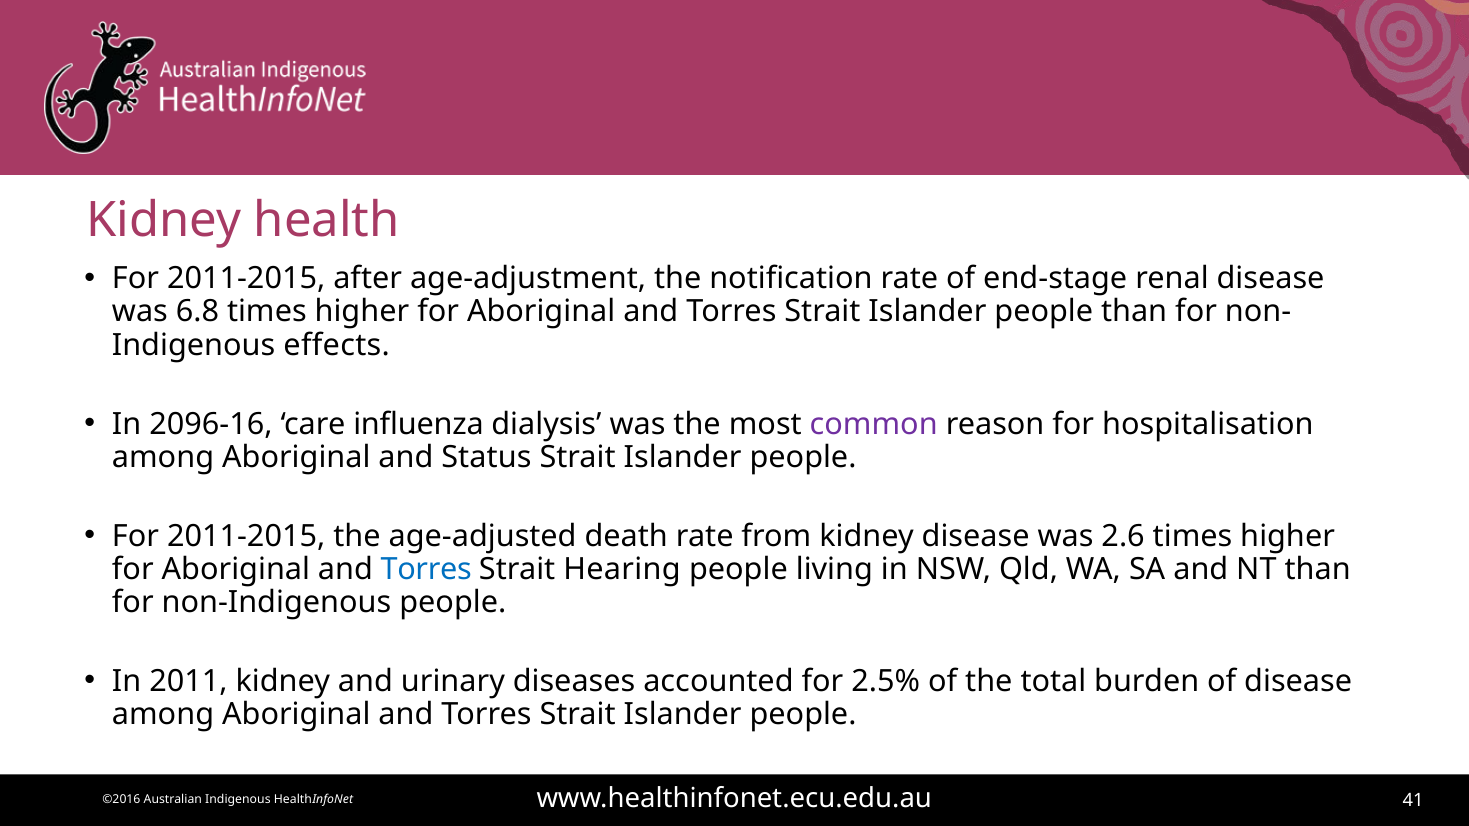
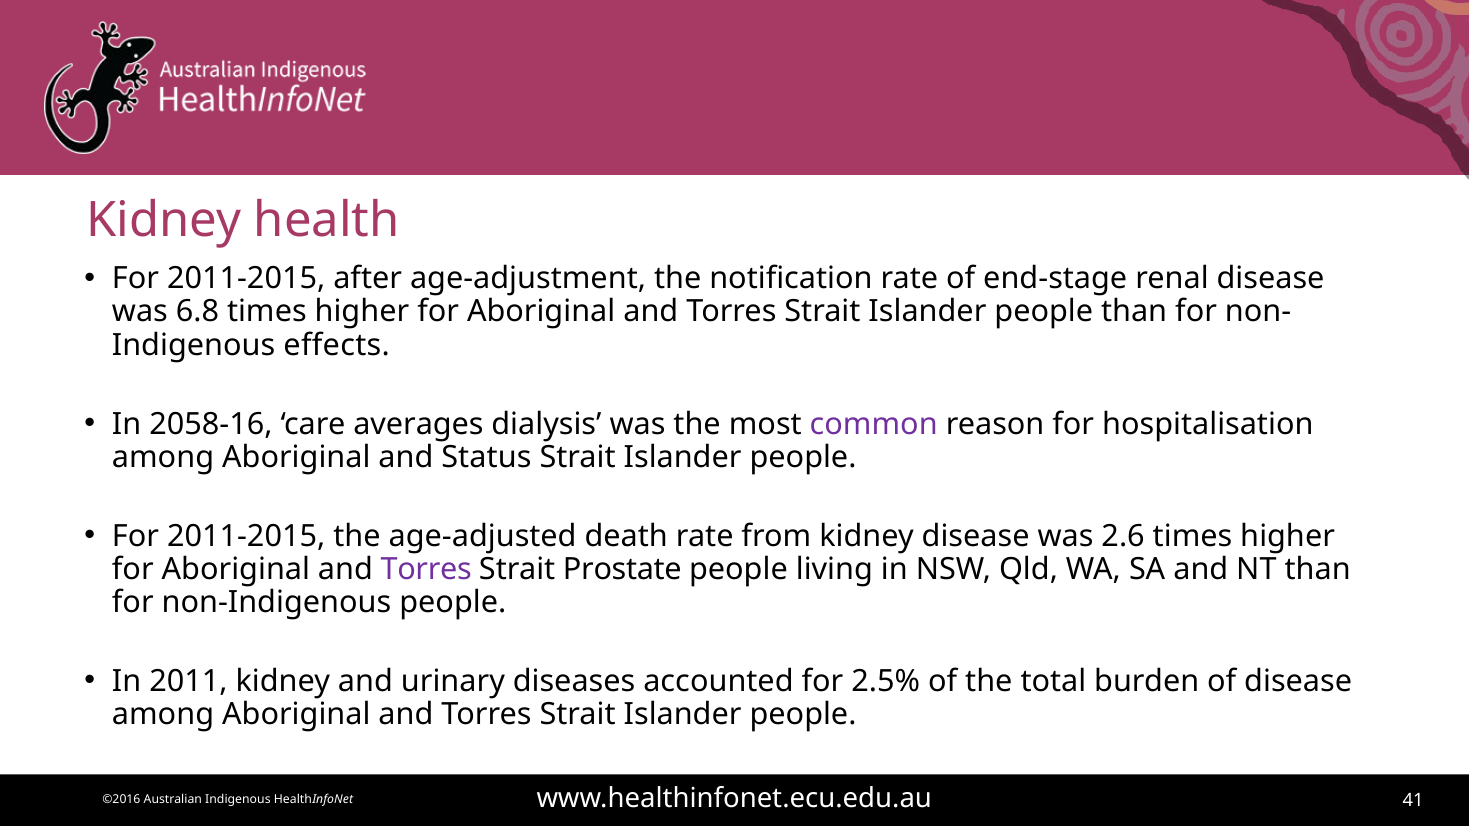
2096-16: 2096-16 -> 2058-16
influenza: influenza -> averages
Torres at (426, 569) colour: blue -> purple
Hearing: Hearing -> Prostate
